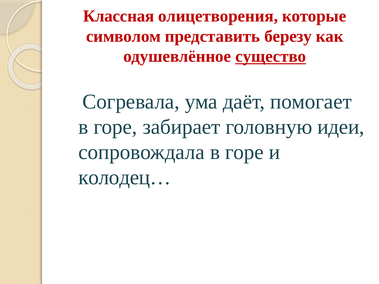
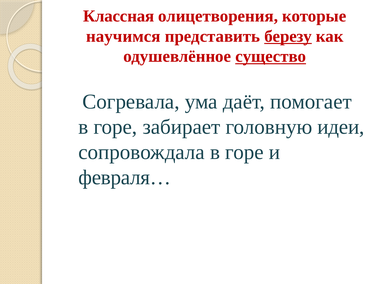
символом: символом -> научимся
березу underline: none -> present
колодец…: колодец… -> февраля…
